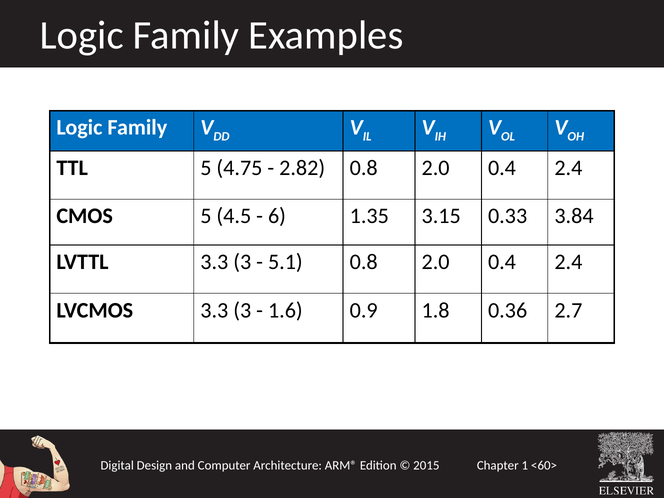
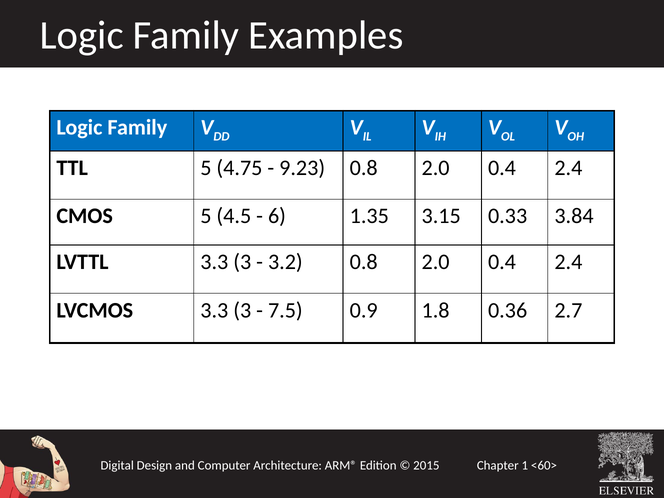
2.82: 2.82 -> 9.23
5.1: 5.1 -> 3.2
1.6: 1.6 -> 7.5
